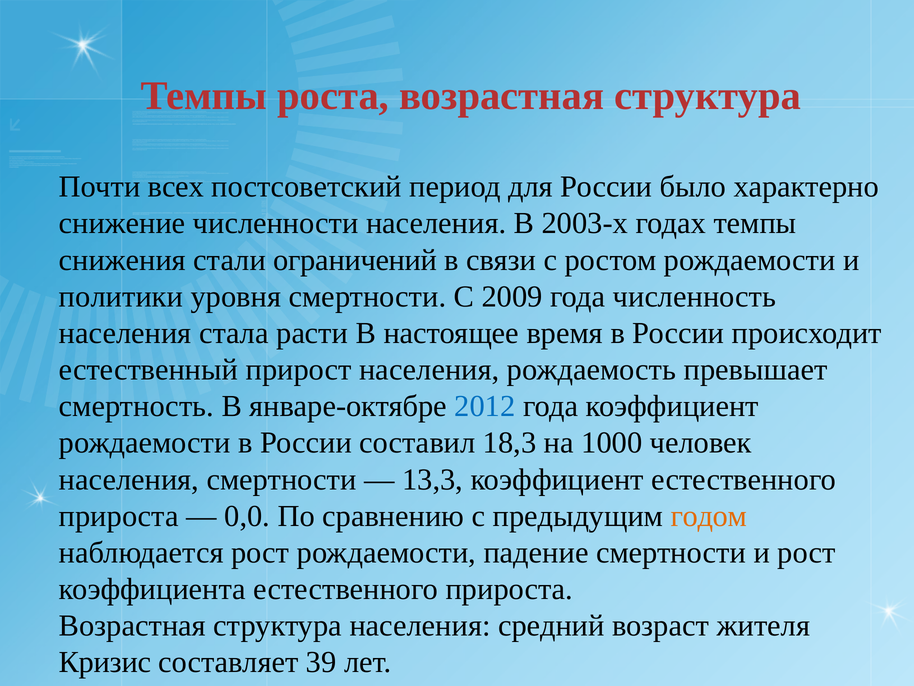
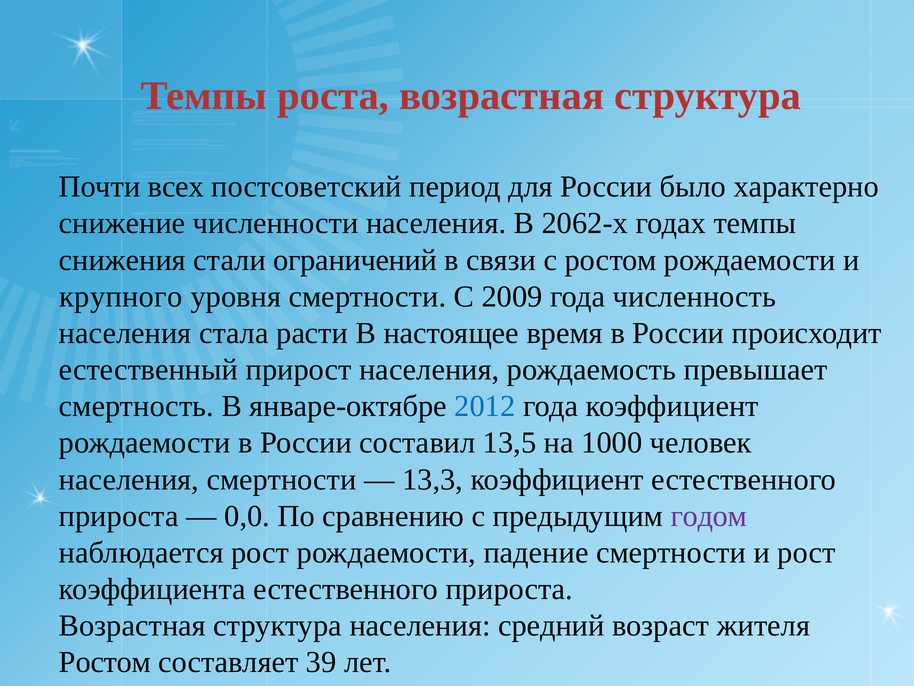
2003-х: 2003-х -> 2062-х
политики: политики -> крупного
18,3: 18,3 -> 13,5
годом colour: orange -> purple
Кризис at (105, 662): Кризис -> Ростом
